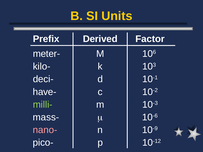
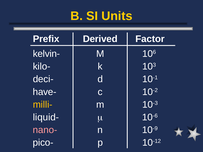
meter-: meter- -> kelvin-
milli- colour: light green -> yellow
mass-: mass- -> liquid-
